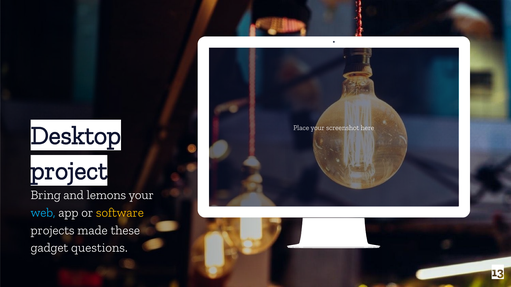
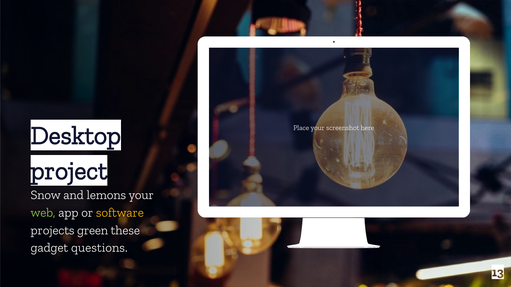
Bring: Bring -> Snow
web colour: light blue -> light green
made: made -> green
